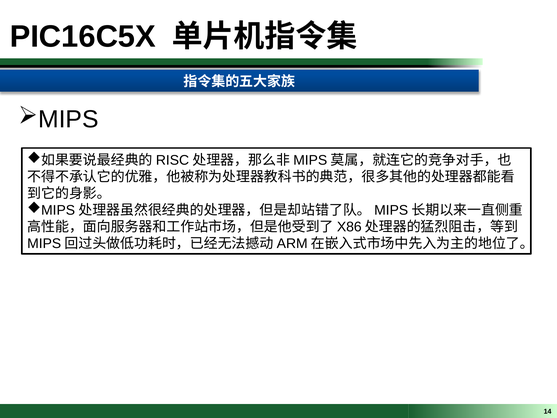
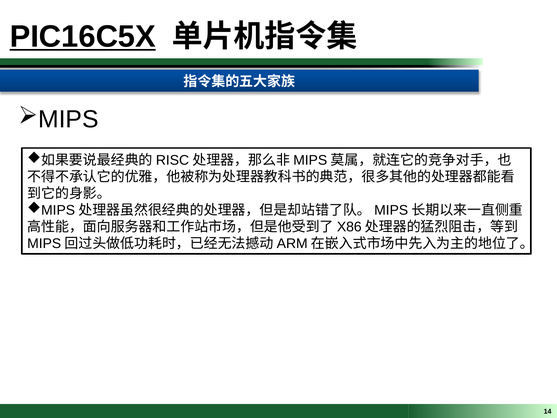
PIC16C5X underline: none -> present
